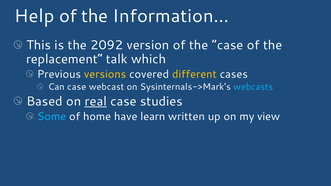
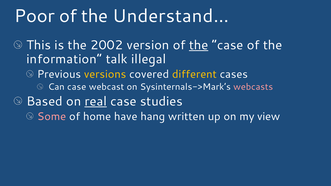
Help: Help -> Poor
Information…: Information… -> Understand…
2092: 2092 -> 2002
the at (199, 45) underline: none -> present
replacement: replacement -> information
which: which -> illegal
webcasts colour: light blue -> pink
Some colour: light blue -> pink
learn: learn -> hang
